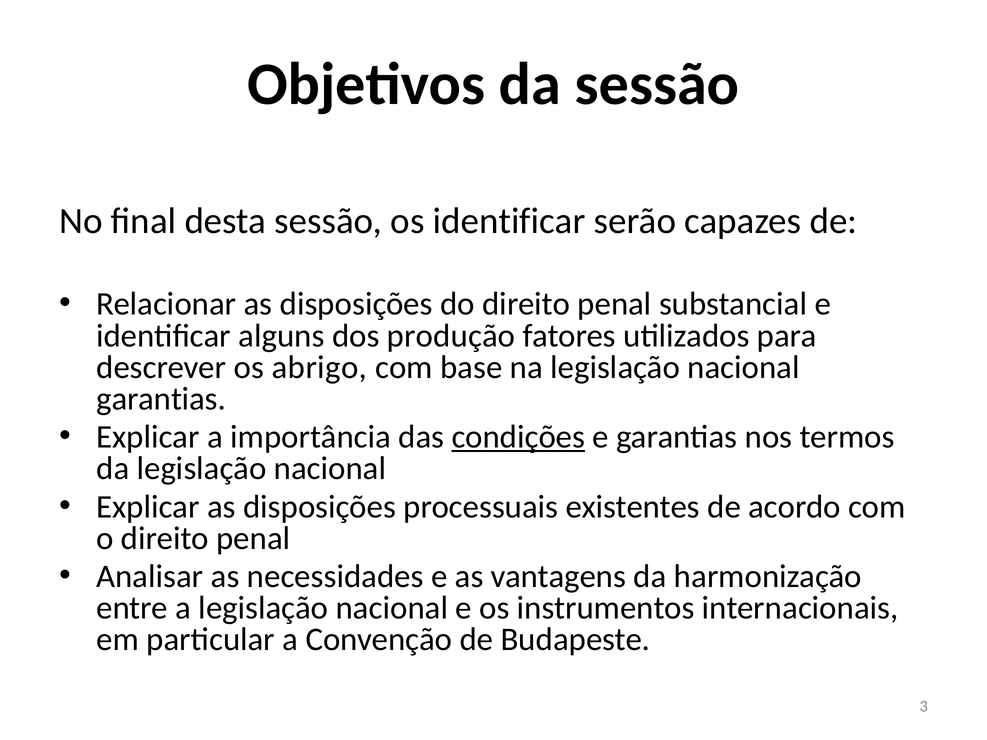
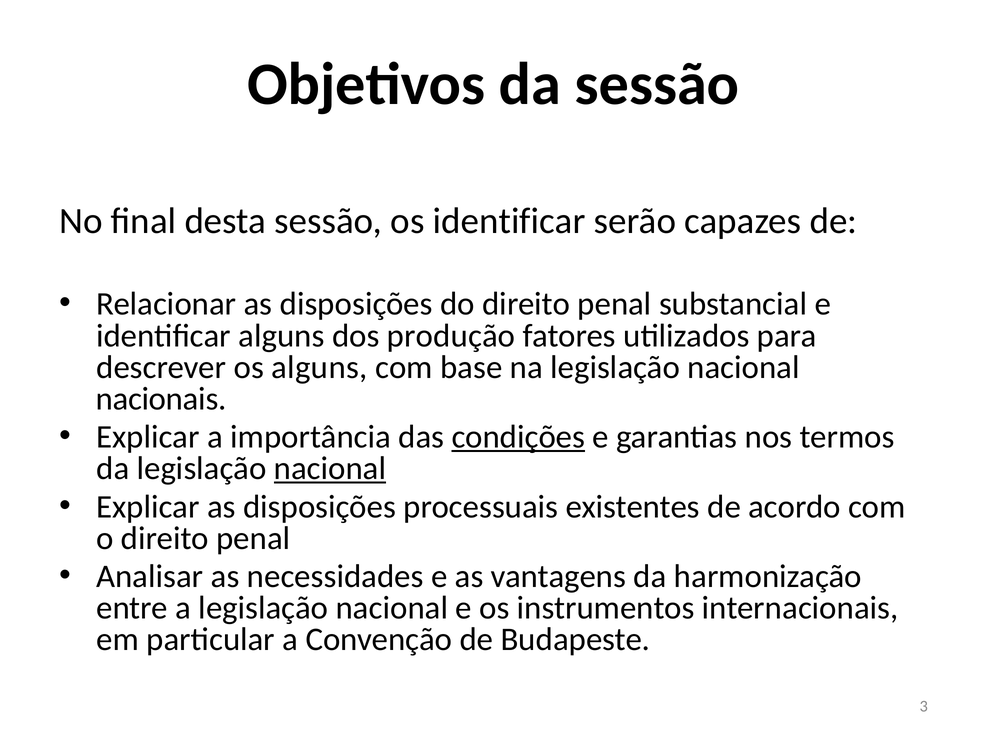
os abrigo: abrigo -> alguns
garantias at (161, 399): garantias -> nacionais
nacional at (330, 469) underline: none -> present
